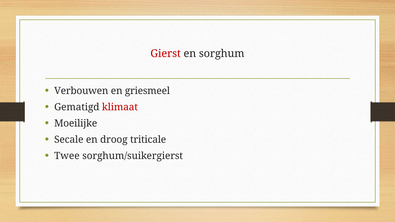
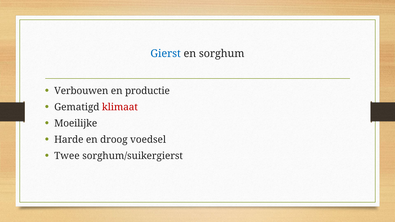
Gierst colour: red -> blue
griesmeel: griesmeel -> productie
Secale: Secale -> Harde
triticale: triticale -> voedsel
